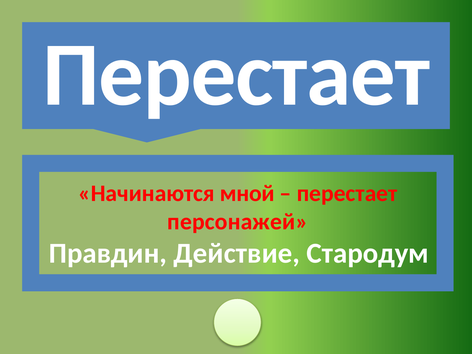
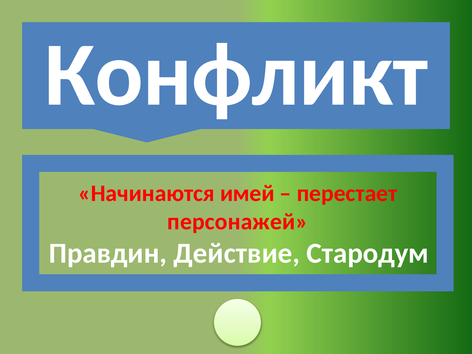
Перестает at (236, 75): Перестает -> Конфликт
мной: мной -> имей
